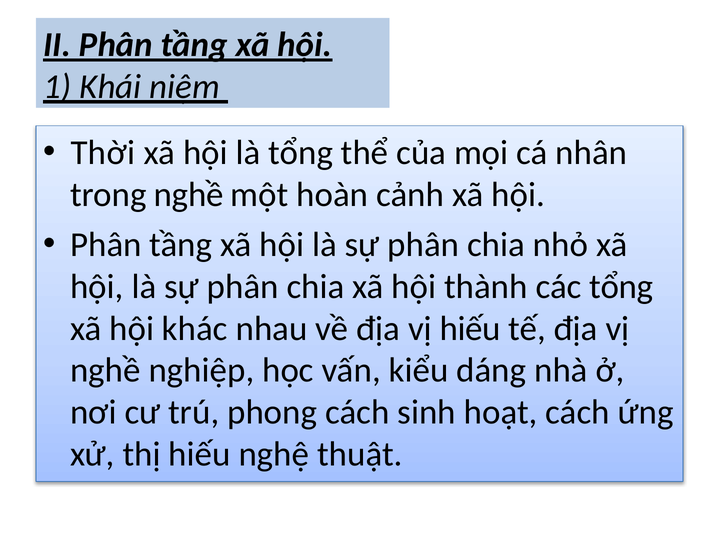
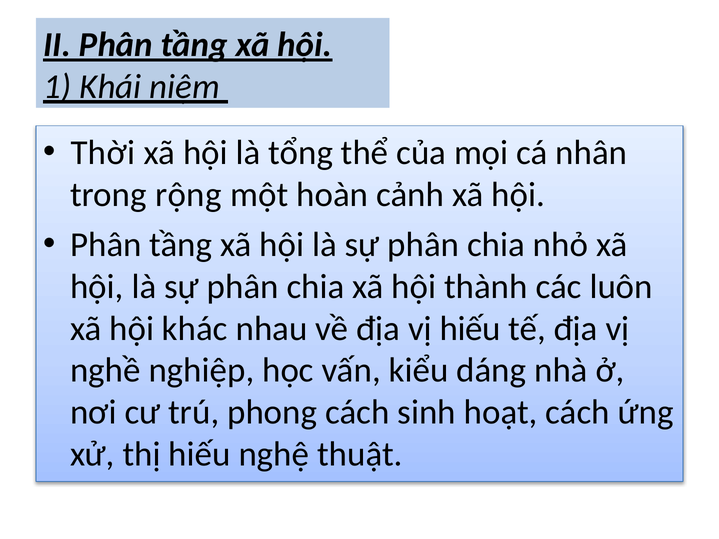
trong nghề: nghề -> rộng
các tổng: tổng -> luôn
